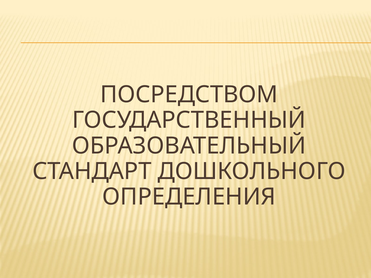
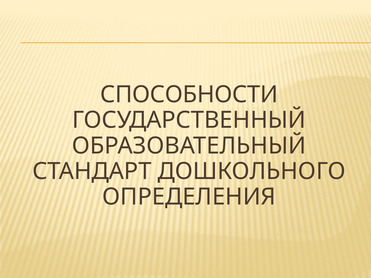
ПОСРЕДСТВОМ: ПОСРЕДСТВОМ -> СПОСОБНОСТИ
